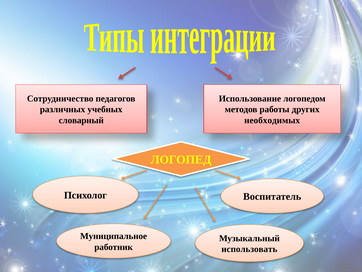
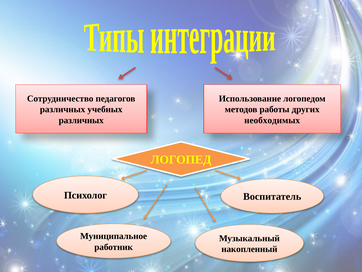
словарный at (81, 120): словарный -> различных
использовать: использовать -> накопленный
